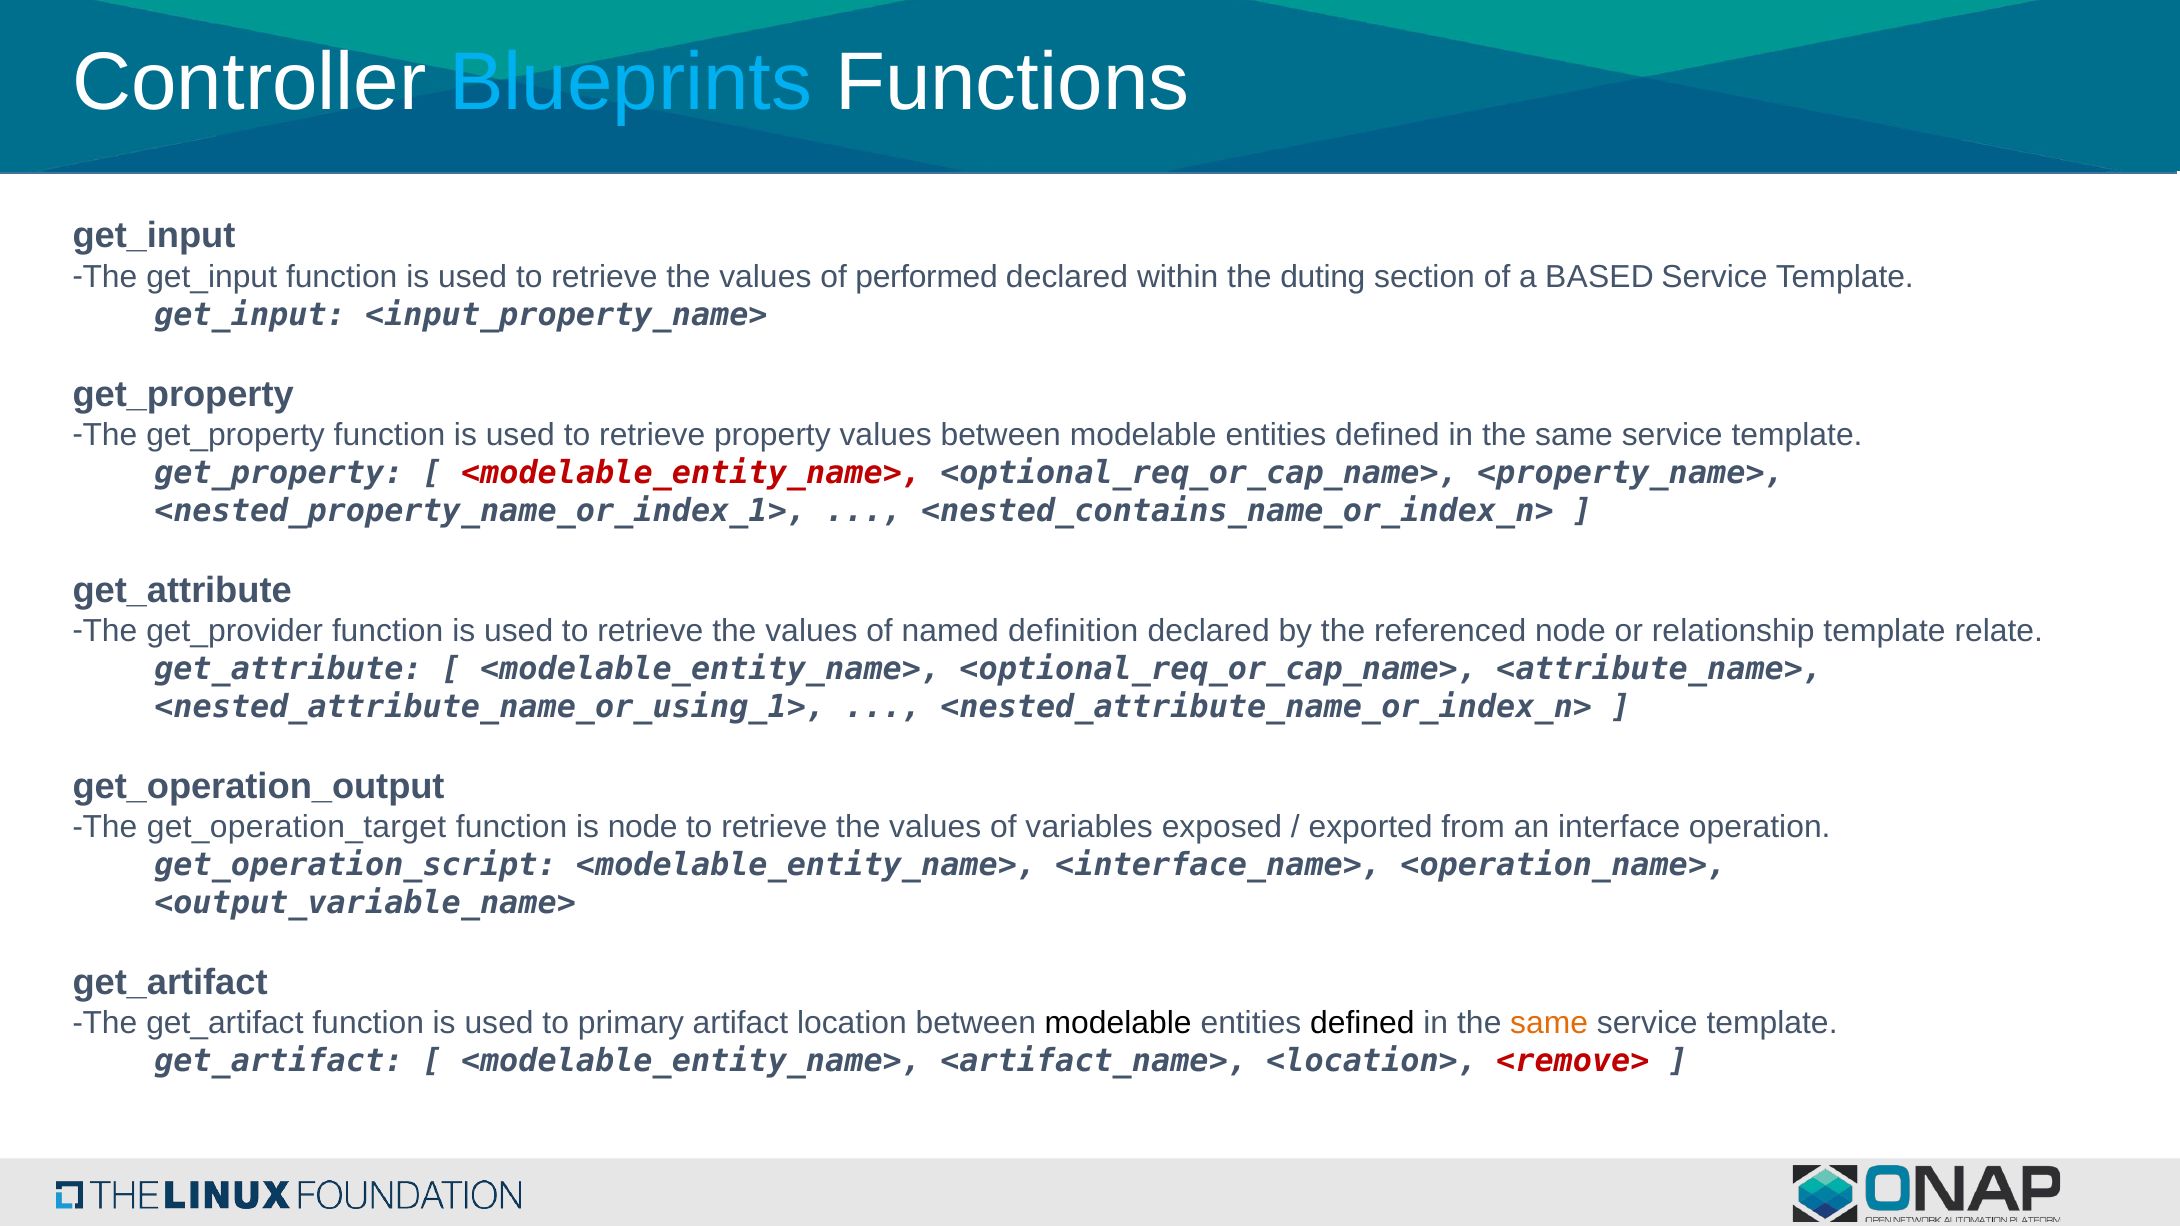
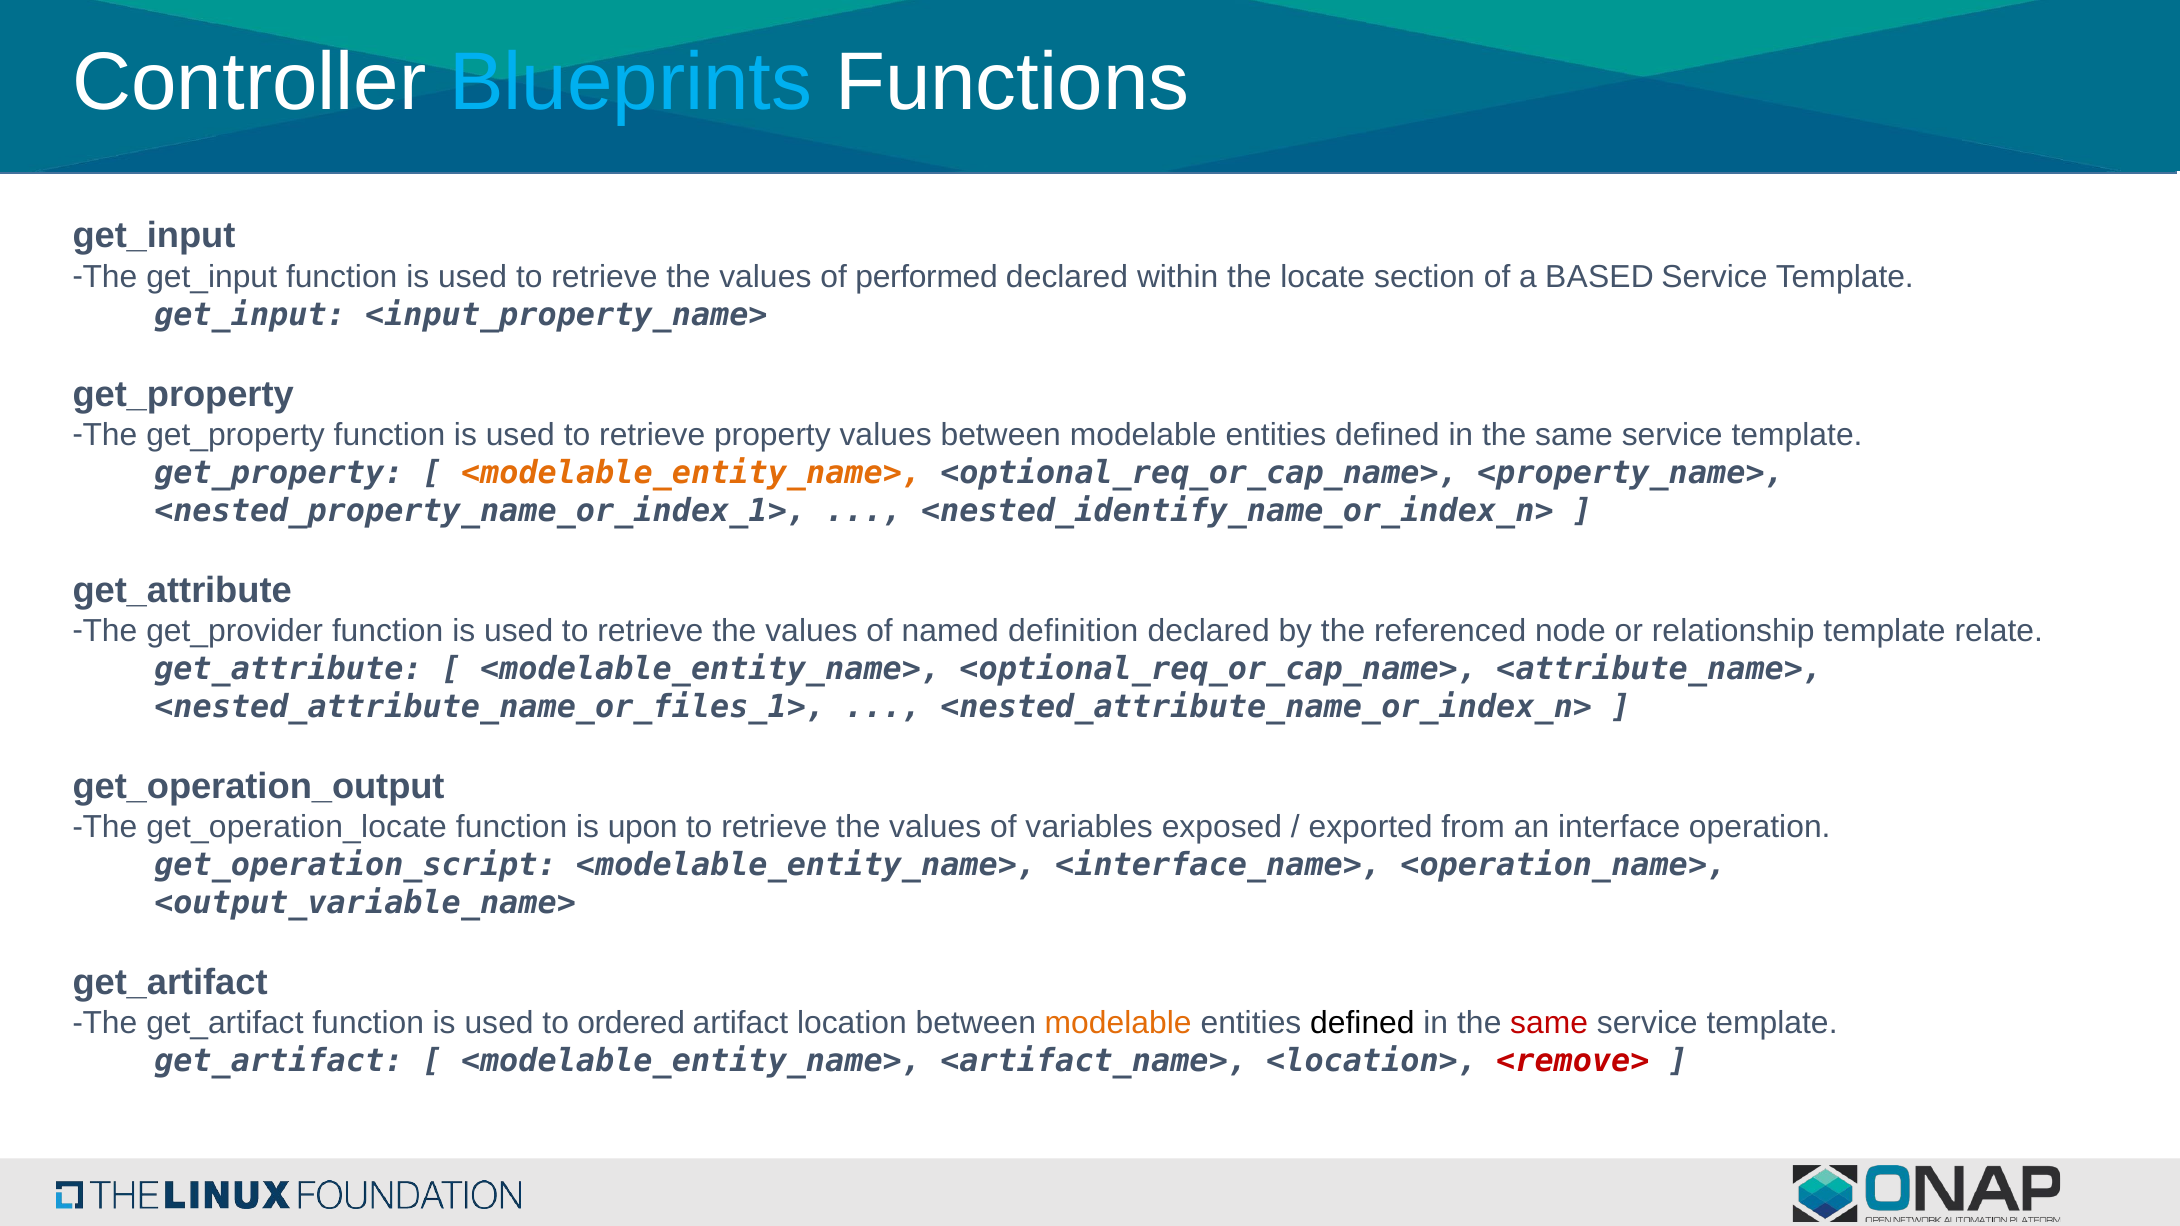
duting: duting -> locate
<modelable_entity_name> at (691, 473) colour: red -> orange
<nested_contains_name_or_index_n>: <nested_contains_name_or_index_n> -> <nested_identify_name_or_index_n>
<nested_attribute_name_or_using_1>: <nested_attribute_name_or_using_1> -> <nested_attribute_name_or_files_1>
get_operation_target: get_operation_target -> get_operation_locate
is node: node -> upon
primary: primary -> ordered
modelable at (1118, 1023) colour: black -> orange
same at (1549, 1023) colour: orange -> red
